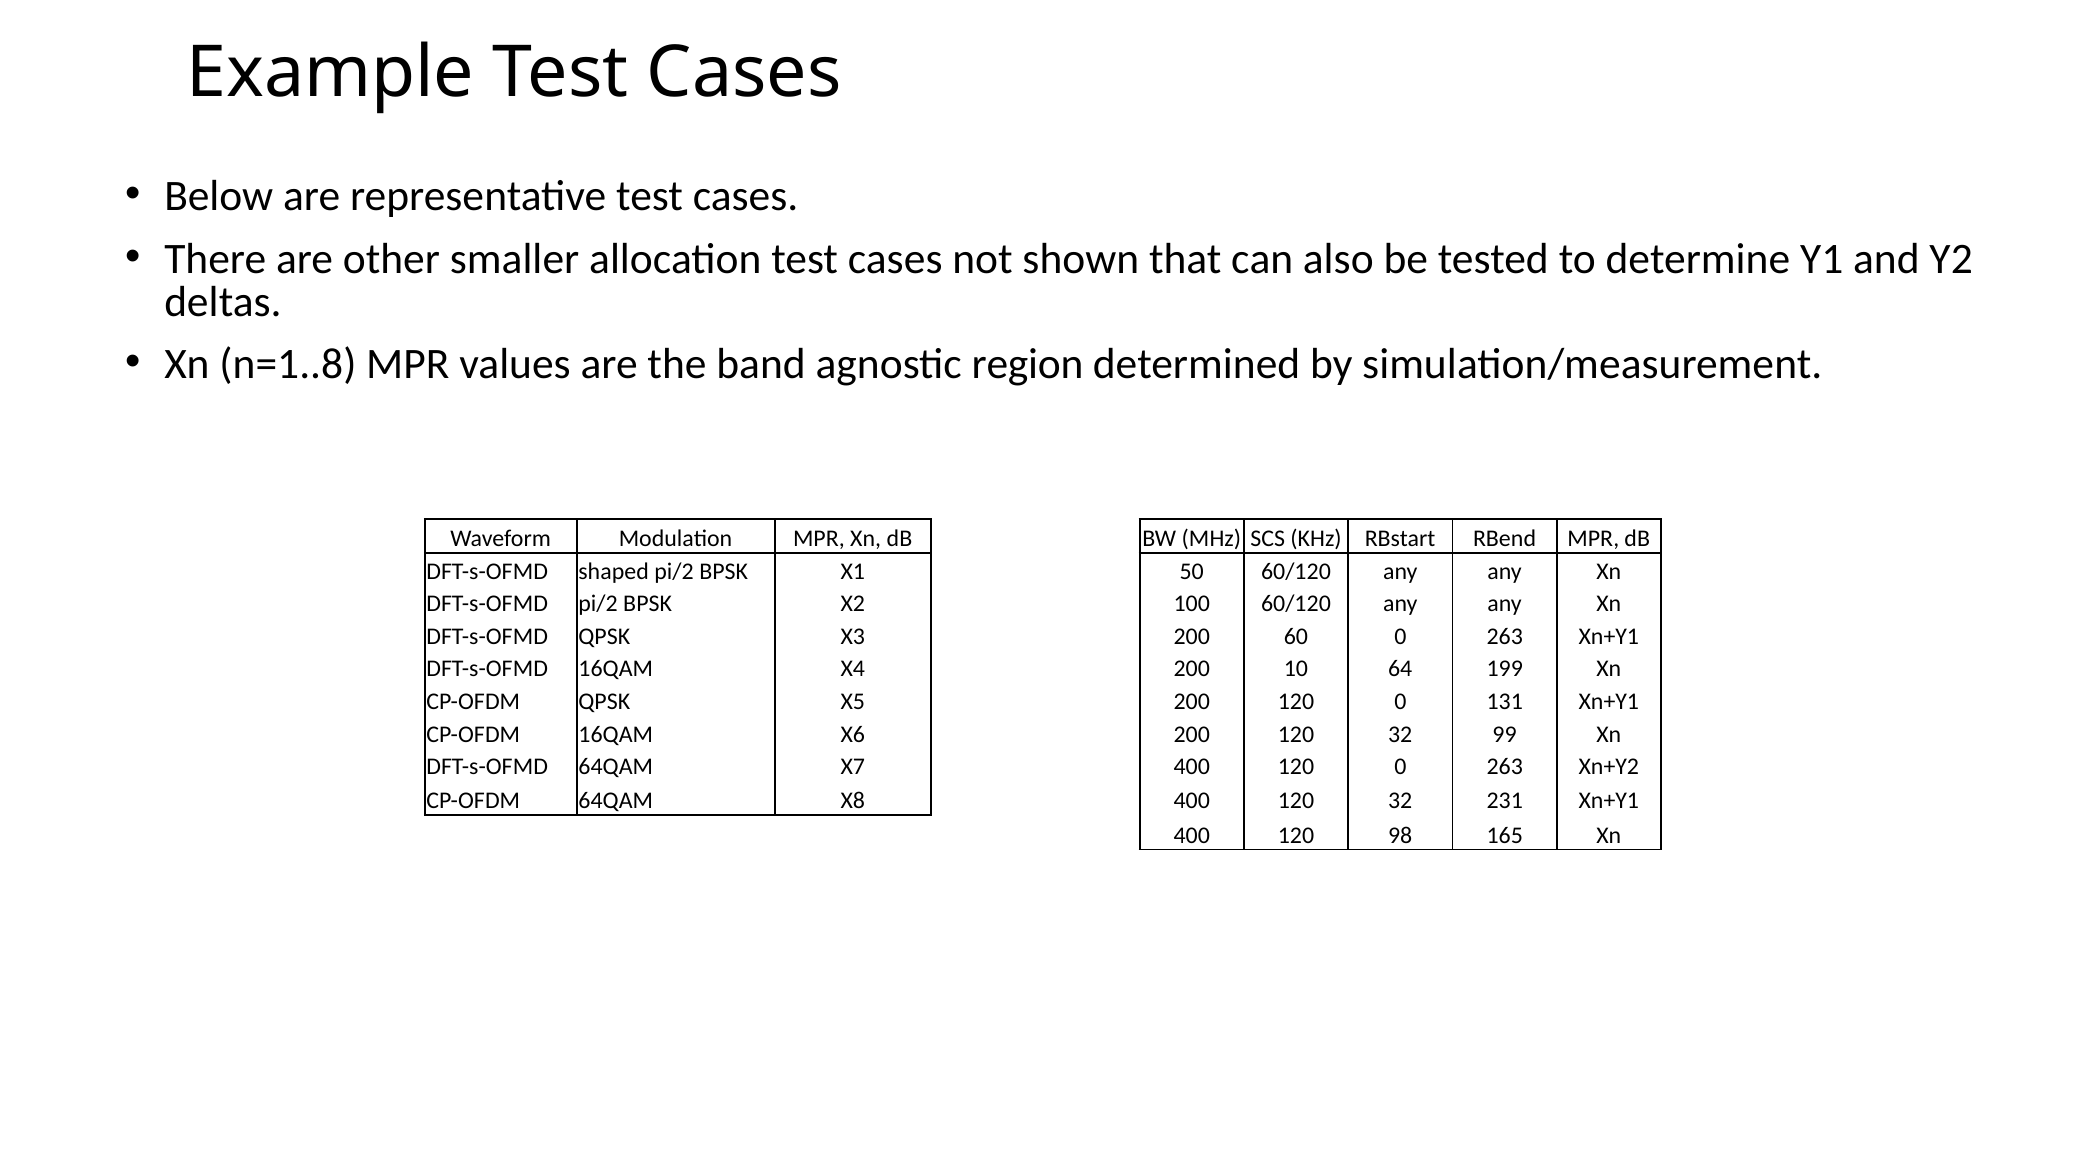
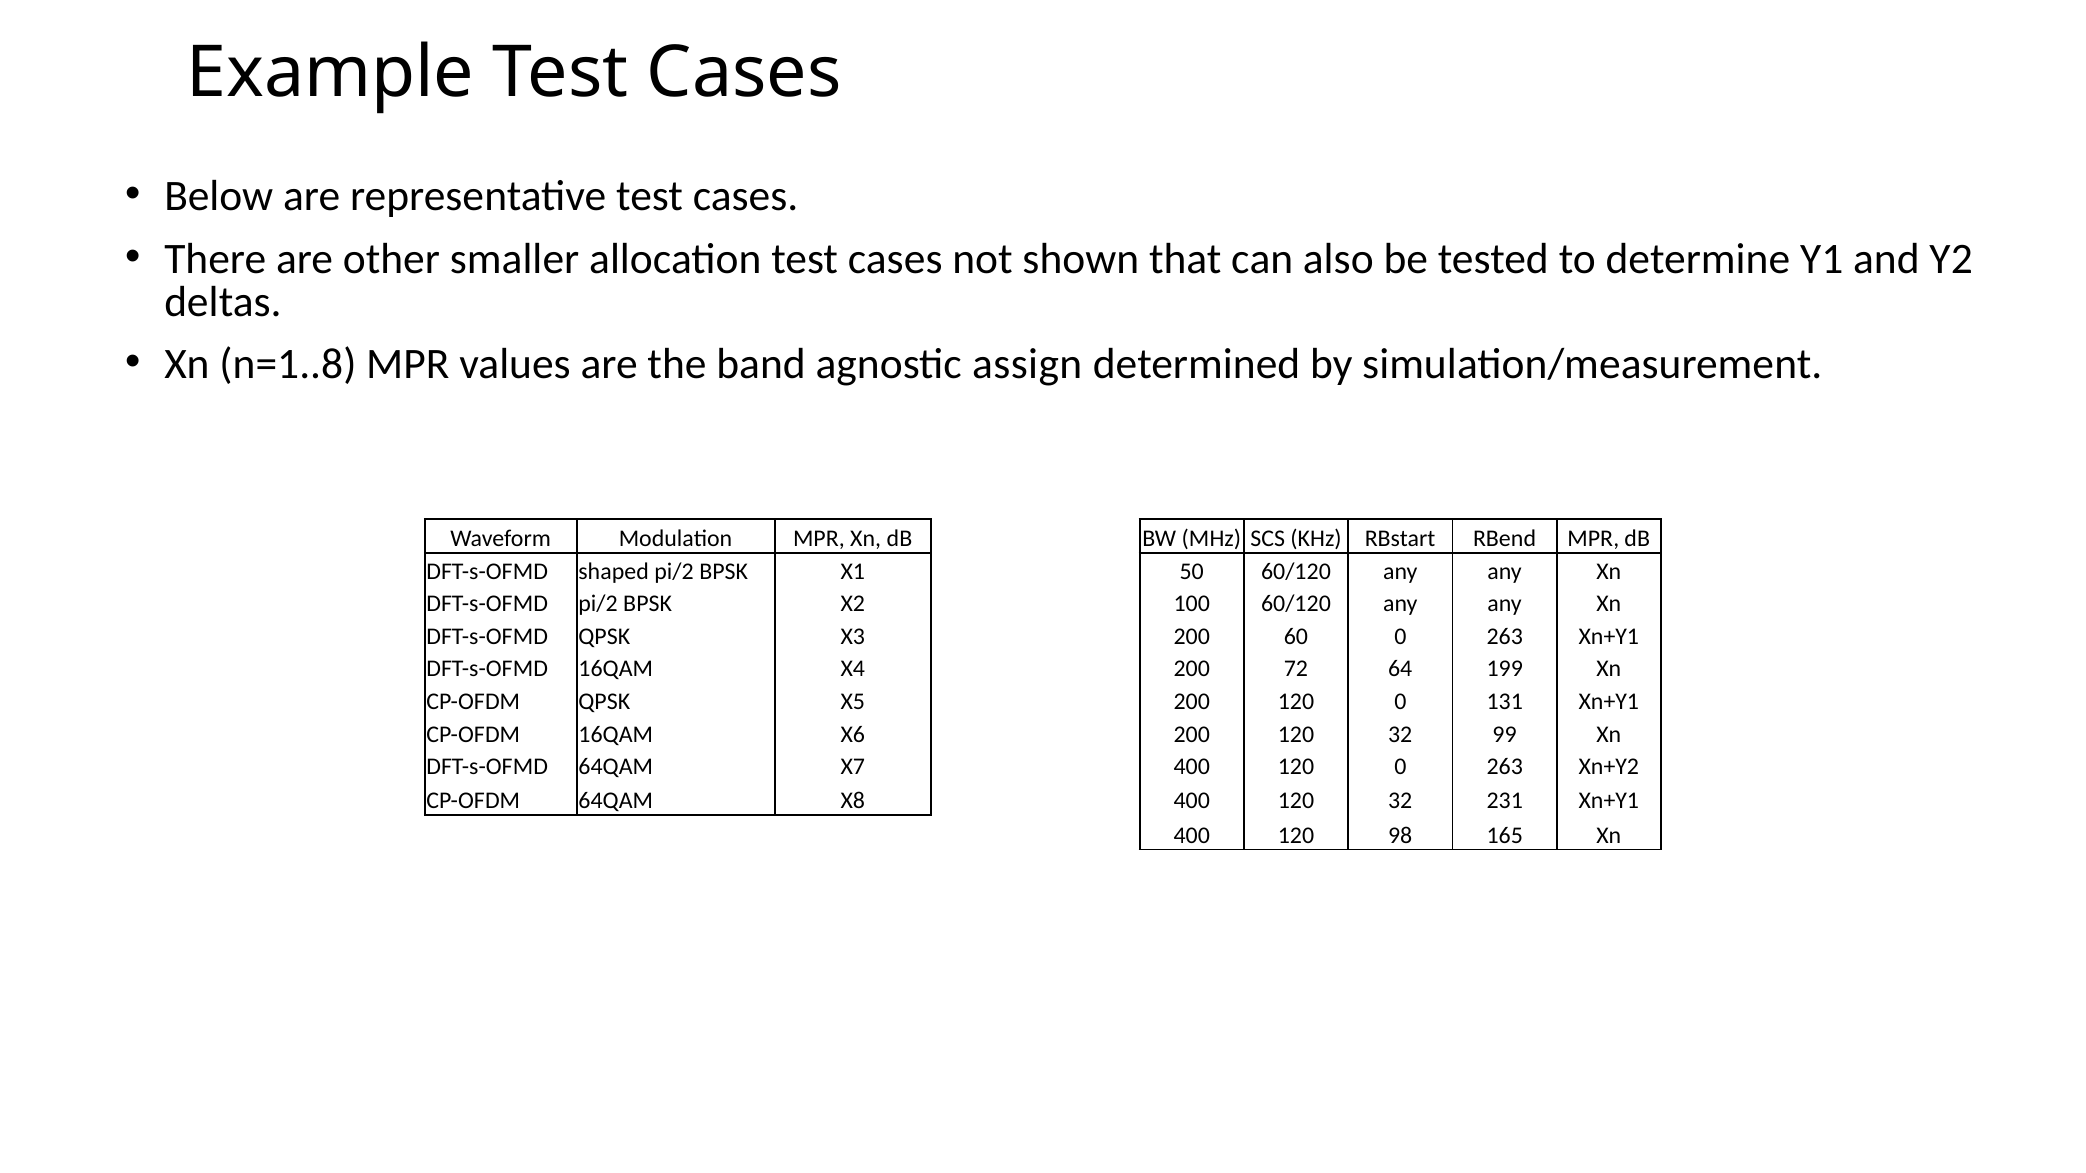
region: region -> assign
10: 10 -> 72
